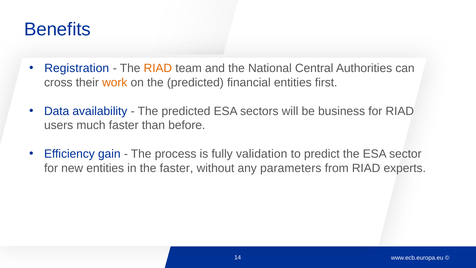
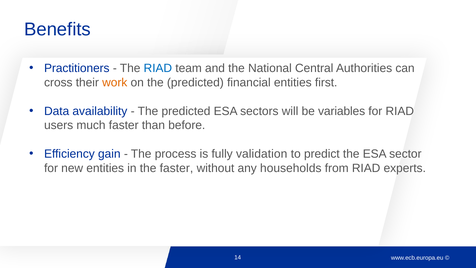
Registration: Registration -> Practitioners
RIAD at (158, 68) colour: orange -> blue
business: business -> variables
parameters: parameters -> households
